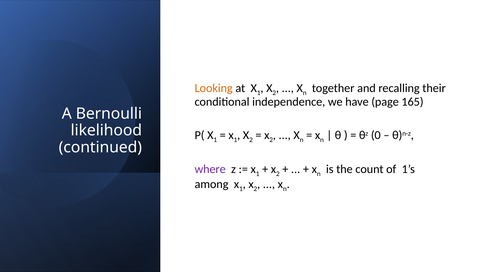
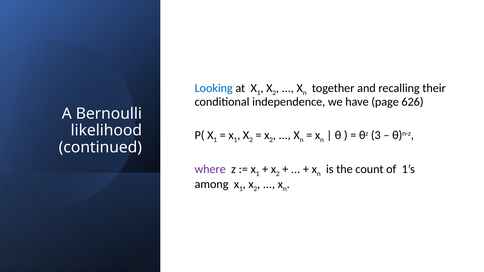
Looking colour: orange -> blue
165: 165 -> 626
0: 0 -> 3
